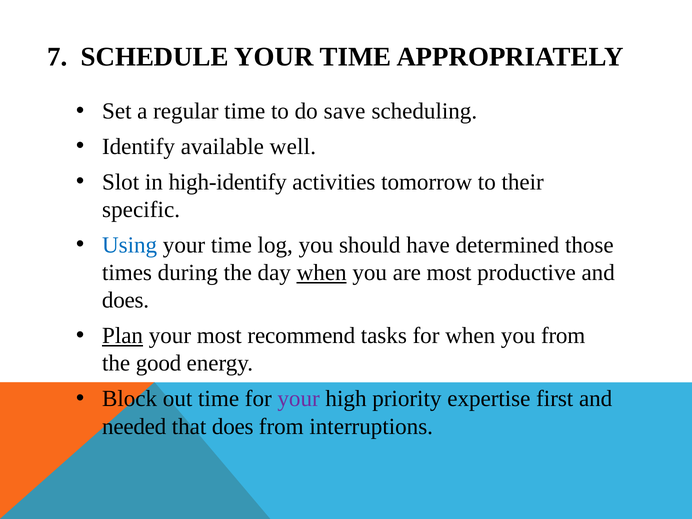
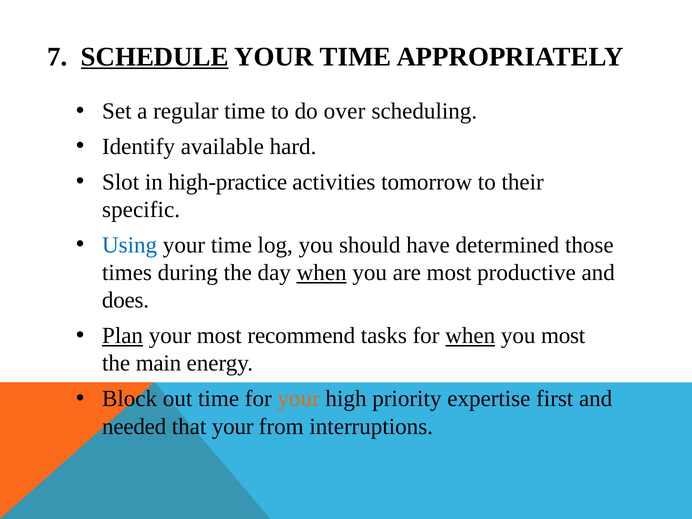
SCHEDULE underline: none -> present
save: save -> over
well: well -> hard
high-identify: high-identify -> high-practice
when at (470, 336) underline: none -> present
you from: from -> most
good: good -> main
your at (299, 399) colour: purple -> orange
that does: does -> your
